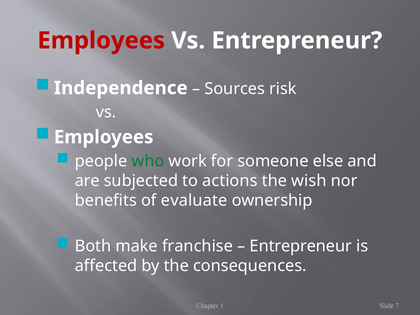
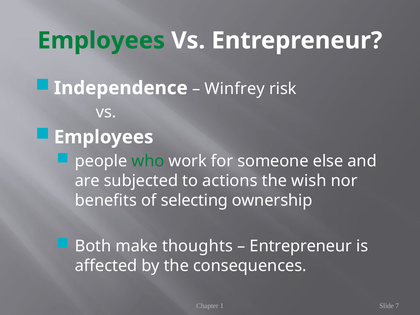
Employees at (101, 41) colour: red -> green
Sources: Sources -> Winfrey
evaluate: evaluate -> selecting
franchise: franchise -> thoughts
